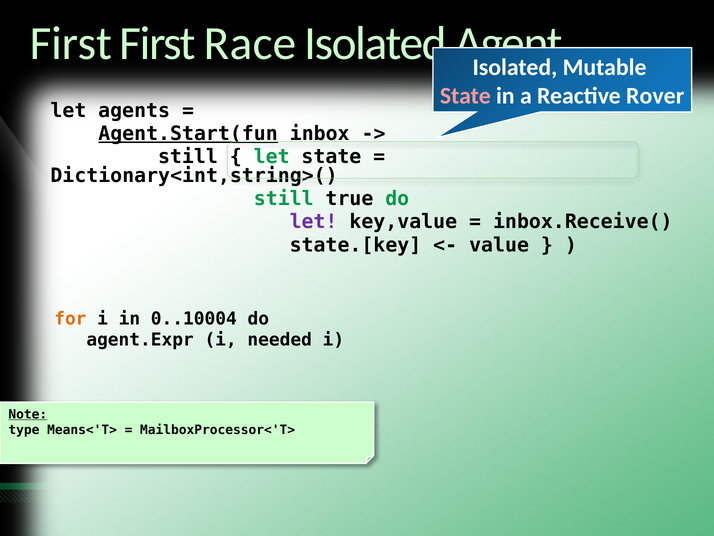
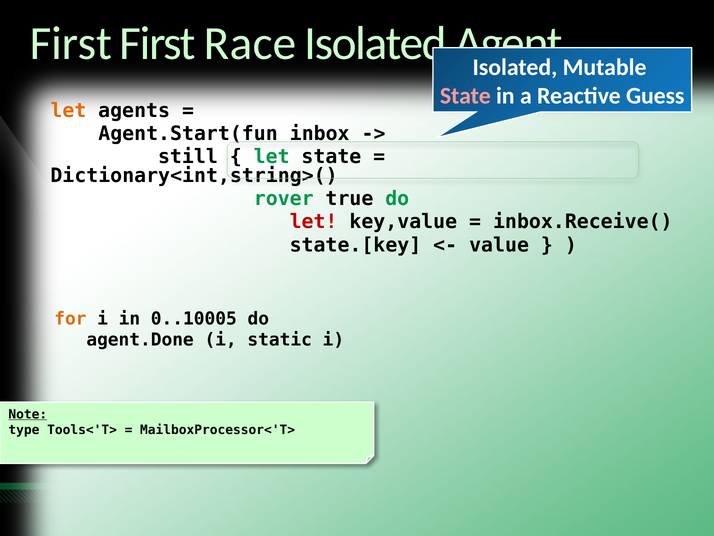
Rover: Rover -> Guess
let at (68, 111) colour: black -> orange
Agent.Start(fun underline: present -> none
still at (284, 199): still -> rover
let at (314, 222) colour: purple -> red
0..10004: 0..10004 -> 0..10005
agent.Expr: agent.Expr -> agent.Done
needed: needed -> static
Means<'T>: Means<'T> -> Tools<'T>
